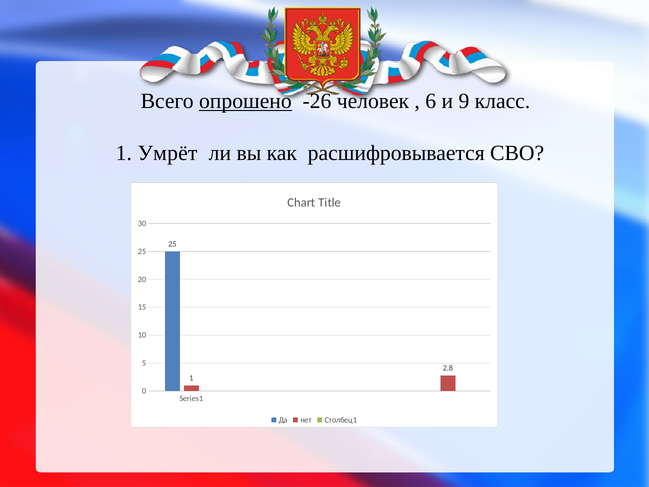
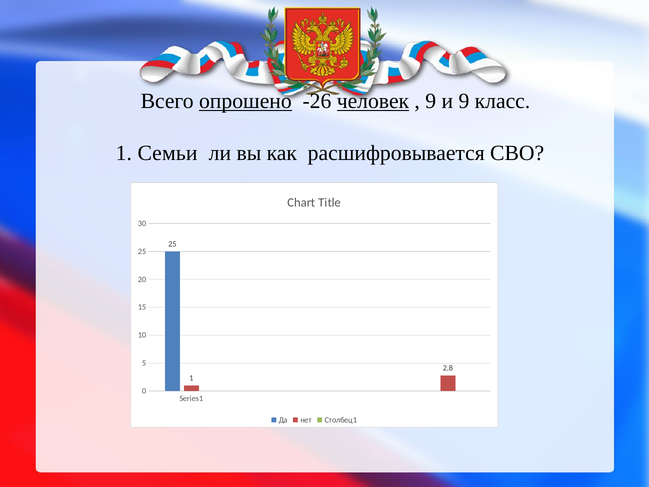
человек underline: none -> present
6 at (431, 101): 6 -> 9
Умрёт: Умрёт -> Семьи
